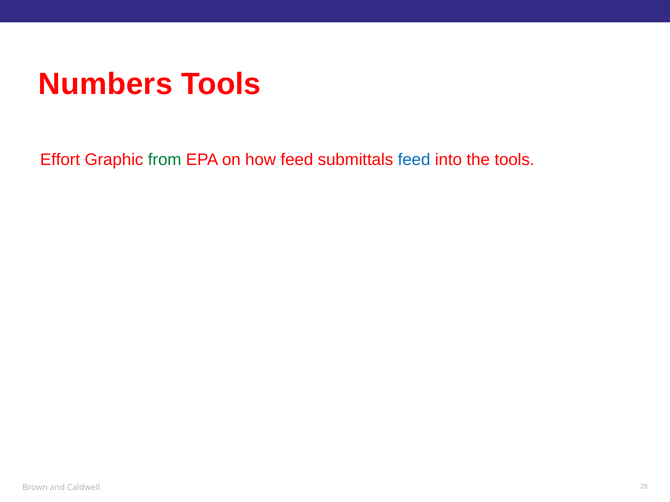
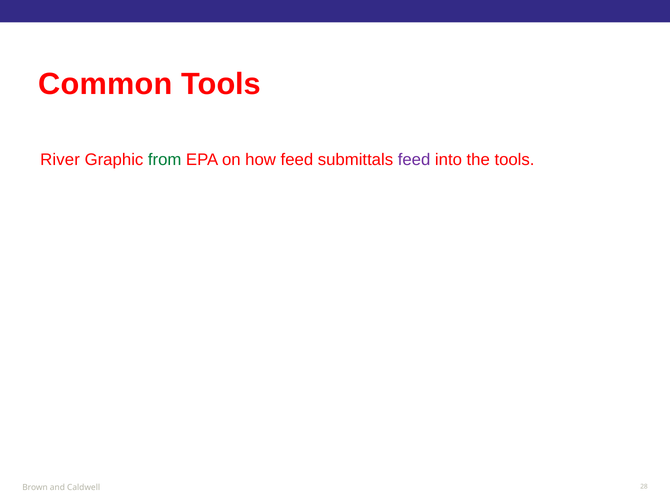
Numbers: Numbers -> Common
Effort: Effort -> River
feed at (414, 160) colour: blue -> purple
